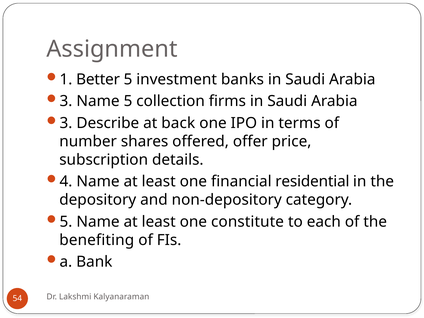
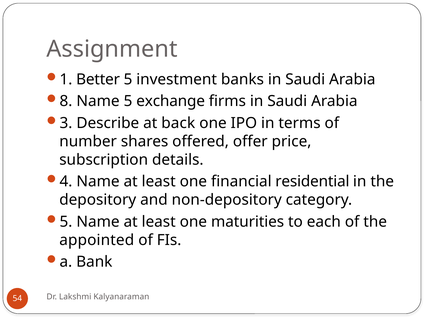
3 at (66, 101): 3 -> 8
collection: collection -> exchange
constitute: constitute -> maturities
benefiting: benefiting -> appointed
